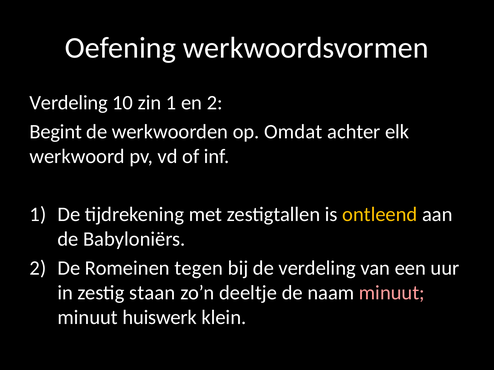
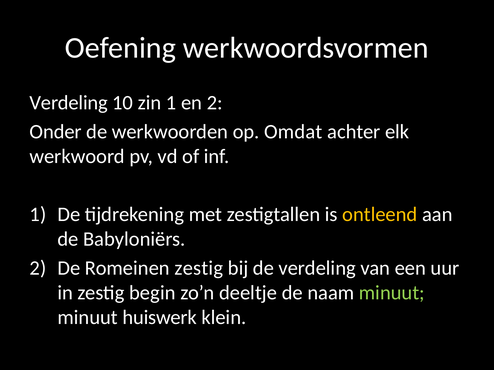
Begint: Begint -> Onder
Romeinen tegen: tegen -> zestig
staan: staan -> begin
minuut at (392, 293) colour: pink -> light green
